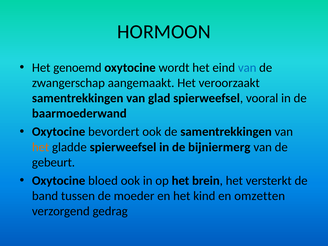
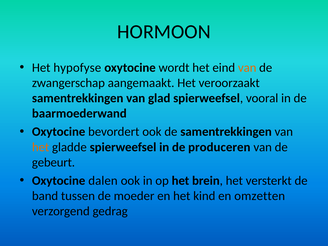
genoemd: genoemd -> hypofyse
van at (247, 68) colour: blue -> orange
bijniermerg: bijniermerg -> produceren
bloed: bloed -> dalen
